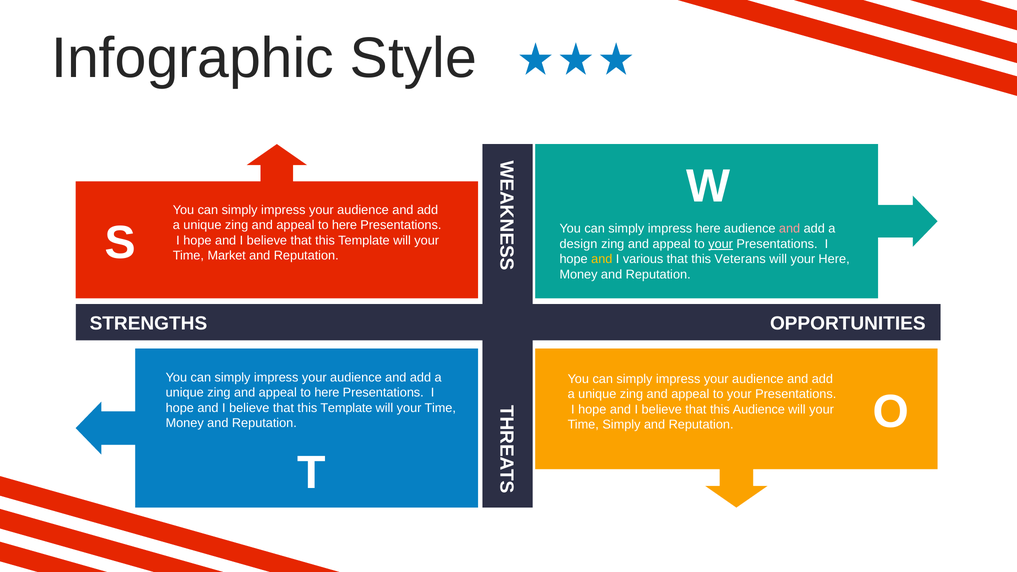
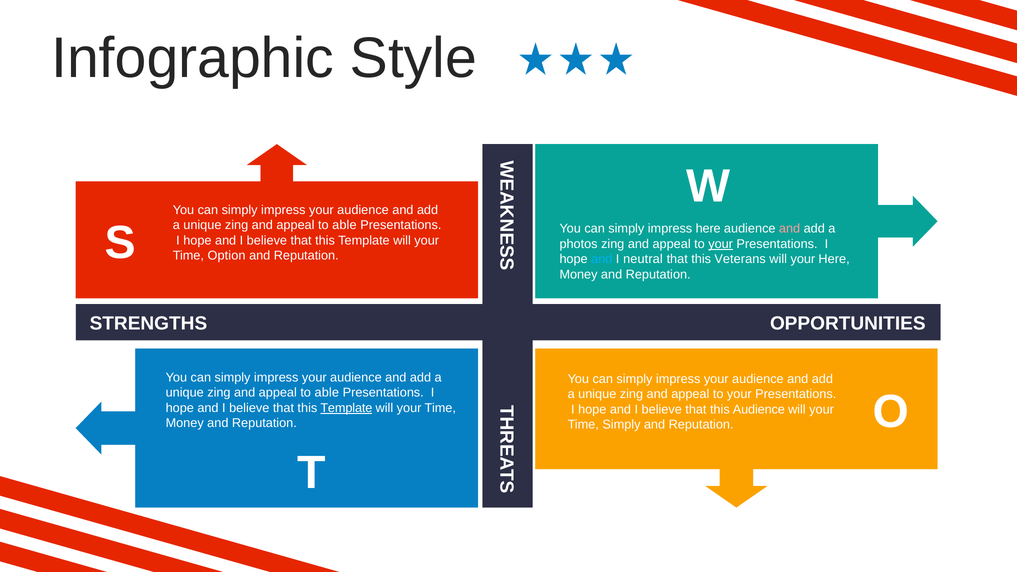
here at (345, 225): here -> able
design: design -> photos
Market: Market -> Option
and at (602, 259) colour: yellow -> light blue
various: various -> neutral
here at (327, 393): here -> able
Template at (346, 408) underline: none -> present
